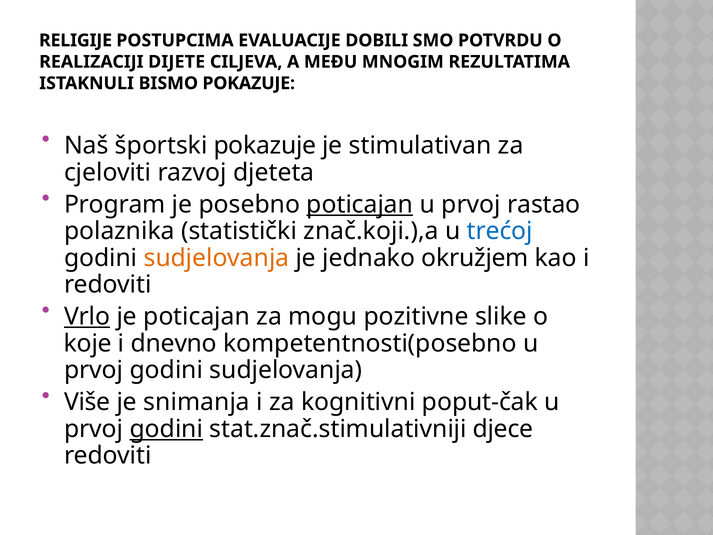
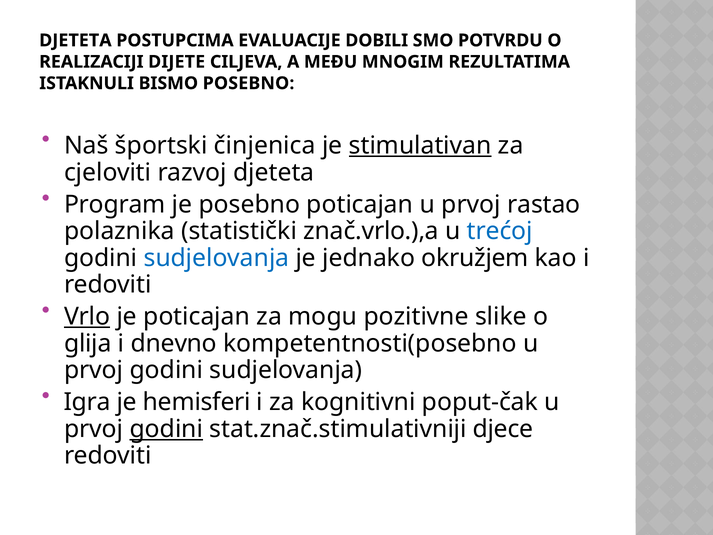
RELIGIJE at (76, 40): RELIGIJE -> DJETETA
BISMO POKAZUJE: POKAZUJE -> POSEBNO
športski pokazuje: pokazuje -> činjenica
stimulativan underline: none -> present
poticajan at (360, 204) underline: present -> none
znač.koji.),a: znač.koji.),a -> znač.vrlo.),a
sudjelovanja at (217, 258) colour: orange -> blue
koje: koje -> glija
Više: Više -> Igra
snimanja: snimanja -> hemisferi
